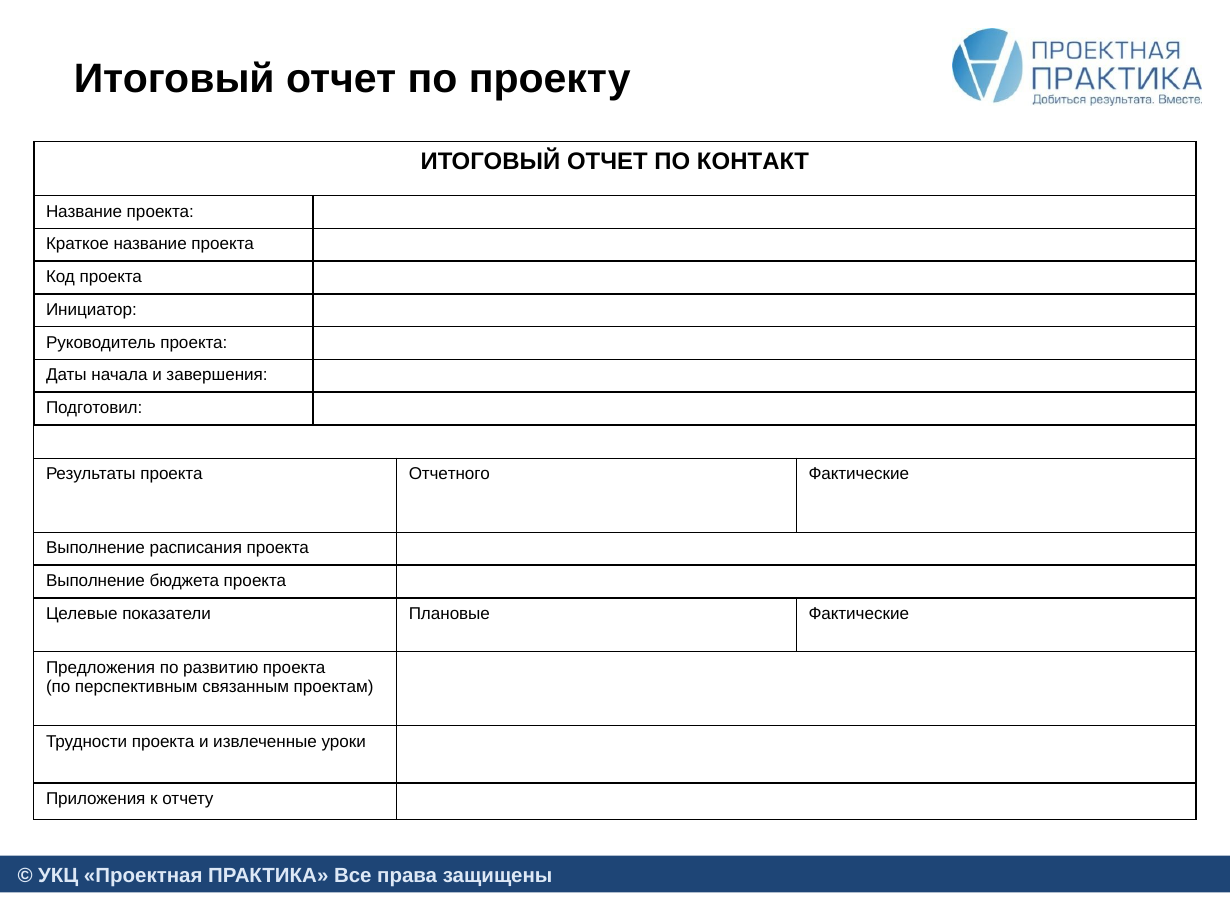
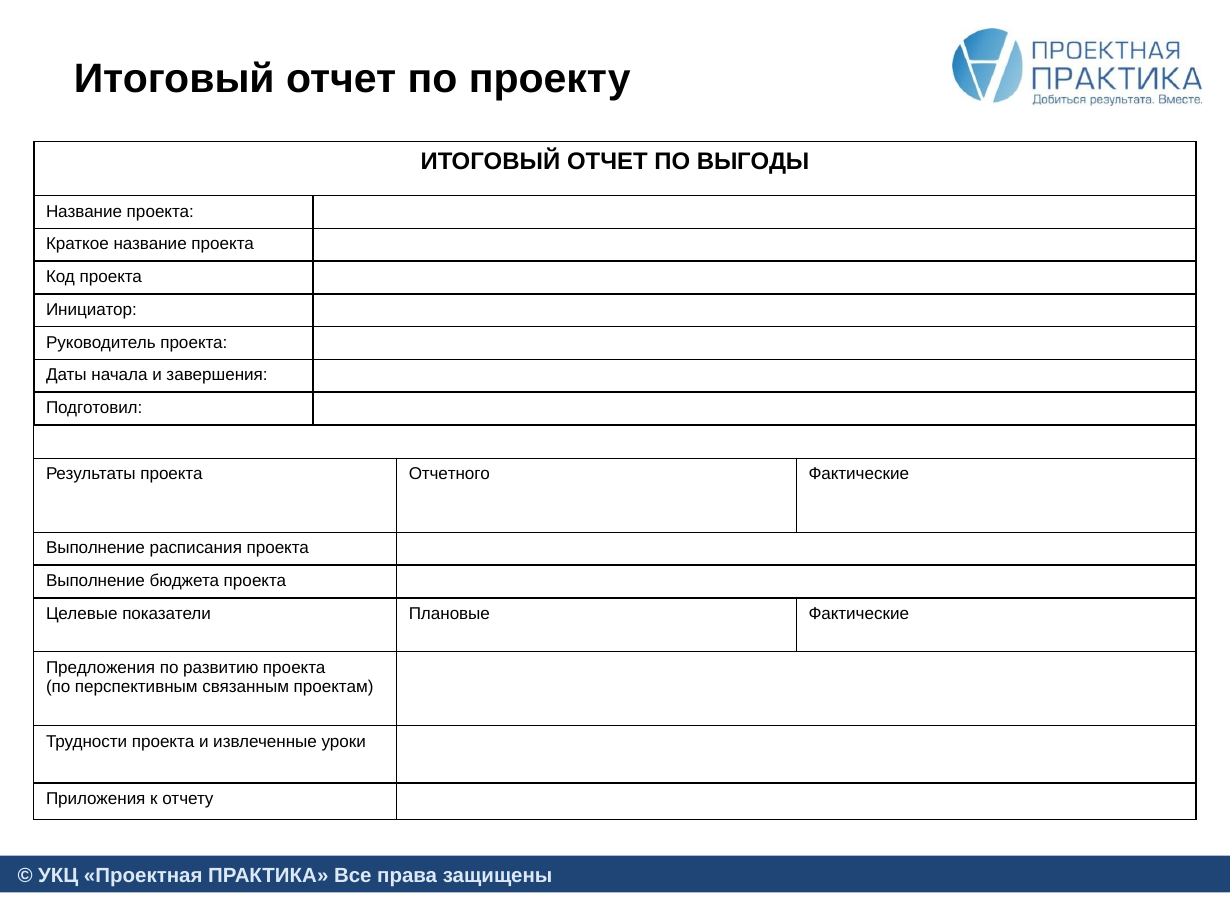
КОНТАКТ: КОНТАКТ -> ВЫГОДЫ
